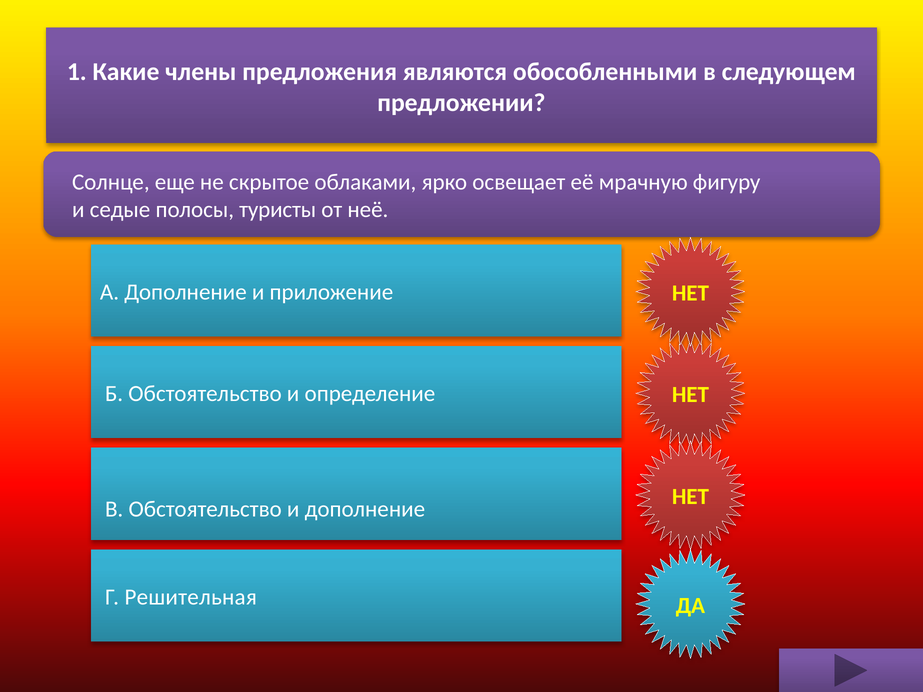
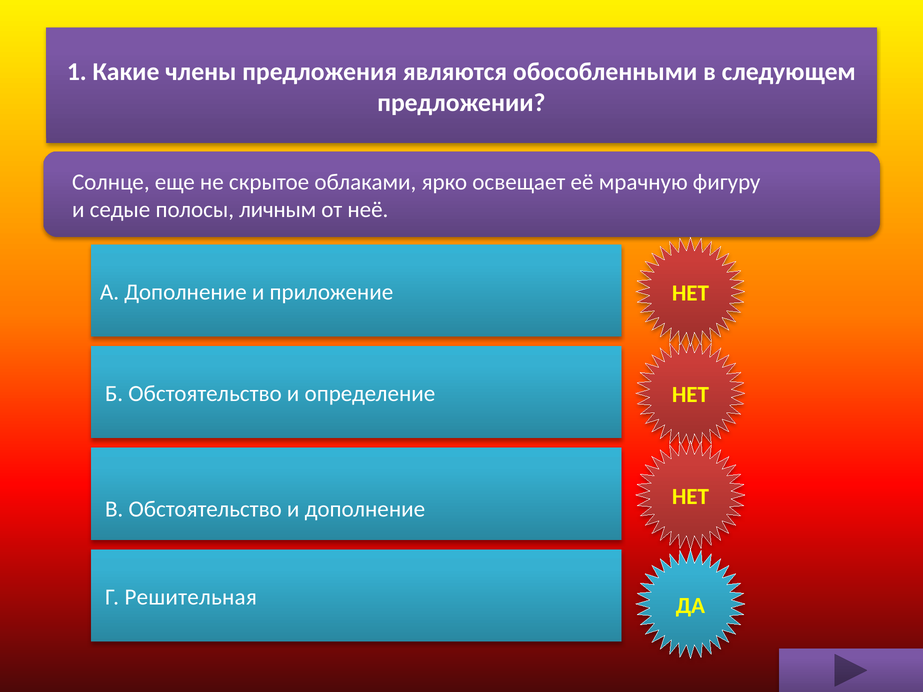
туристы: туристы -> личным
